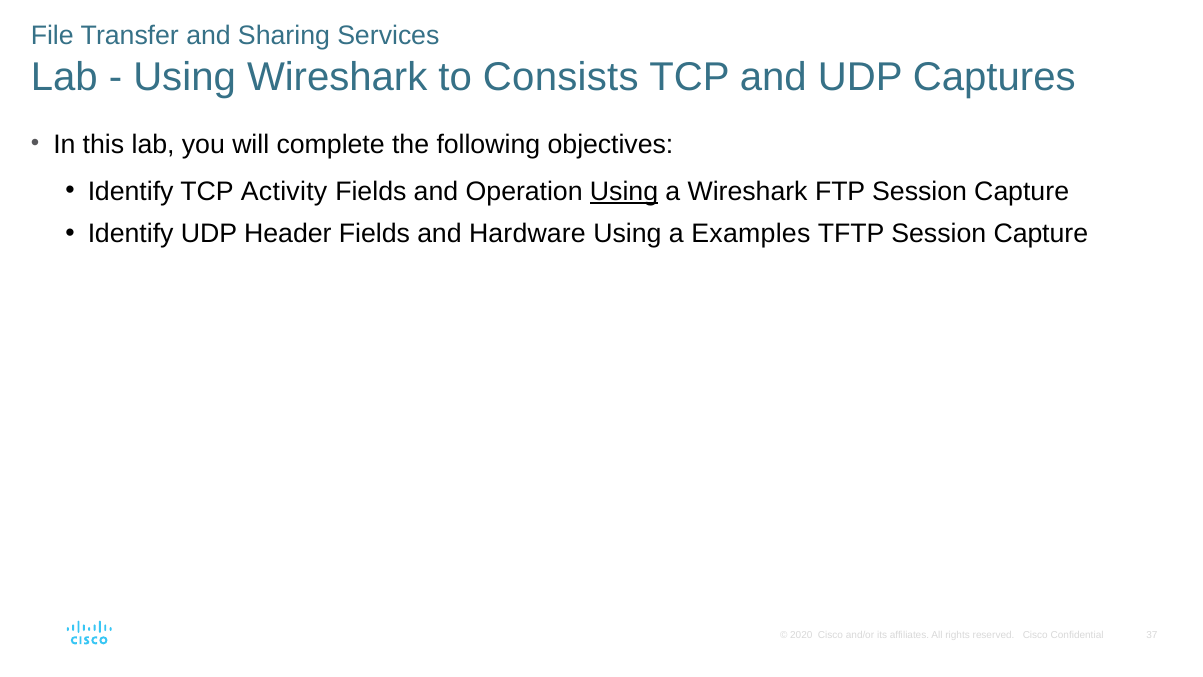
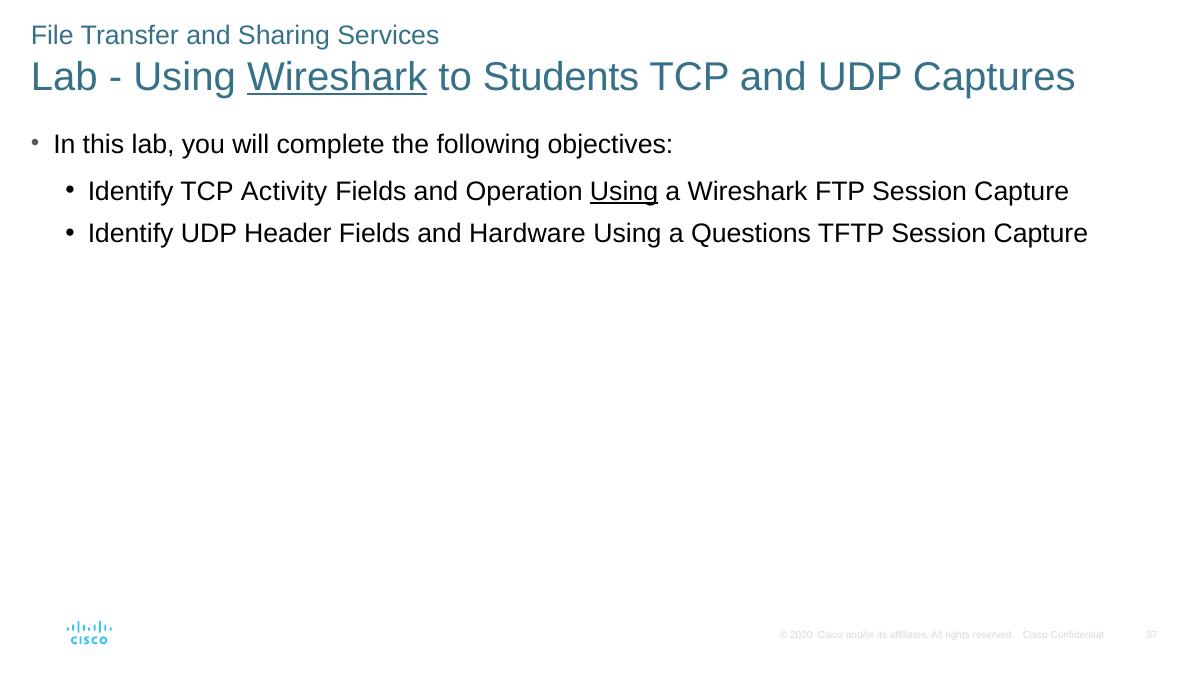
Wireshark at (337, 77) underline: none -> present
Consists: Consists -> Students
Examples: Examples -> Questions
